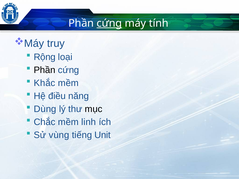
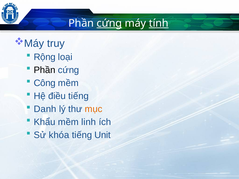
tính underline: none -> present
Khắc: Khắc -> Công
điều năng: năng -> tiếng
Dùng: Dùng -> Danh
mục colour: black -> orange
Chắc: Chắc -> Khẩu
vùng: vùng -> khóa
